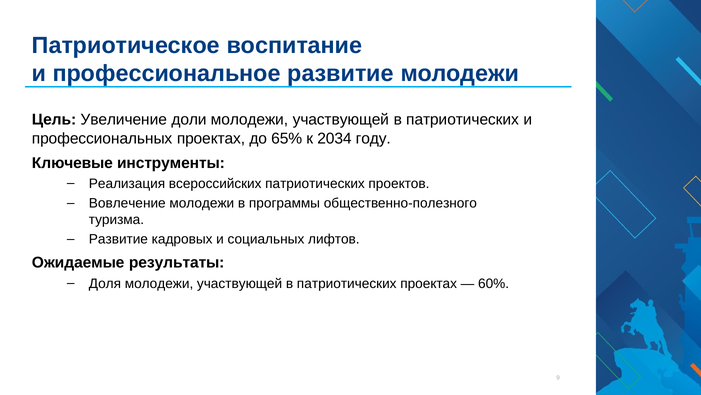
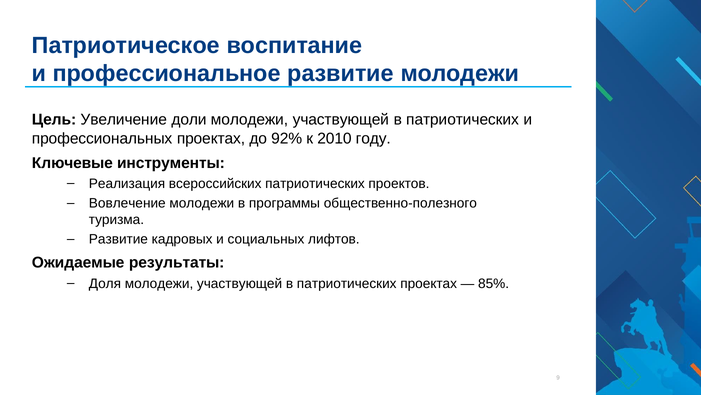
65%: 65% -> 92%
2034: 2034 -> 2010
60%: 60% -> 85%
